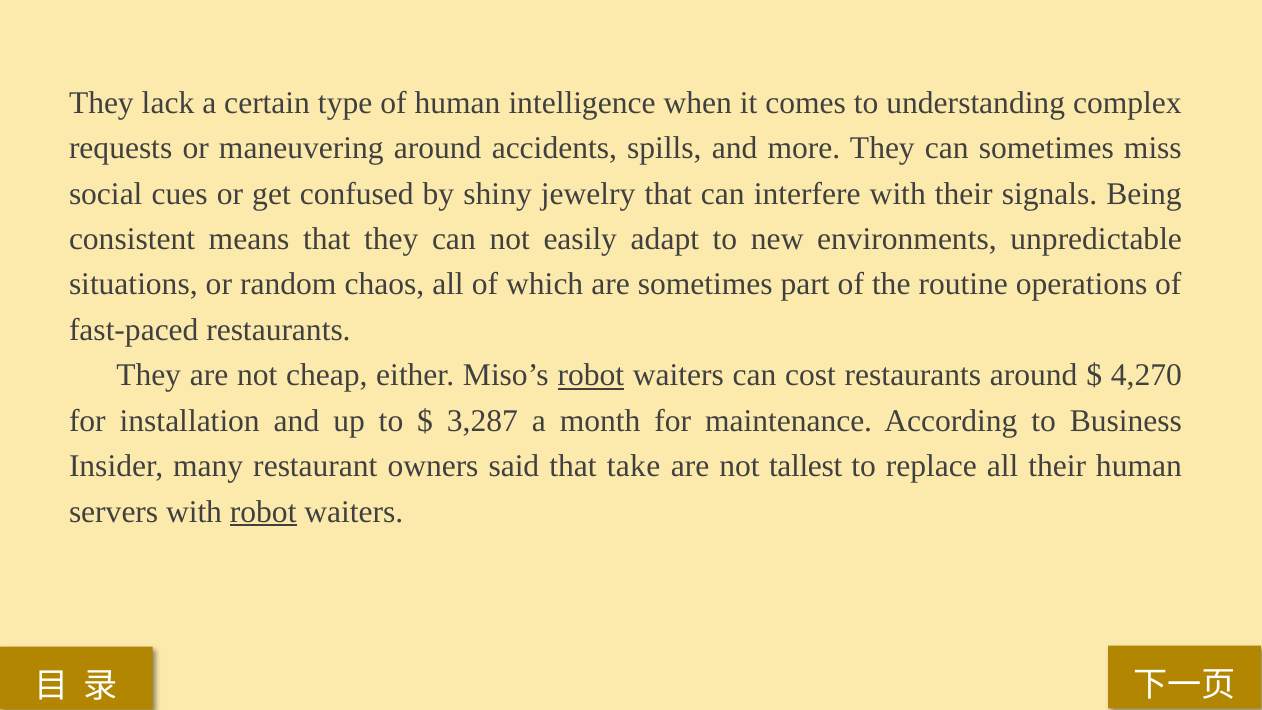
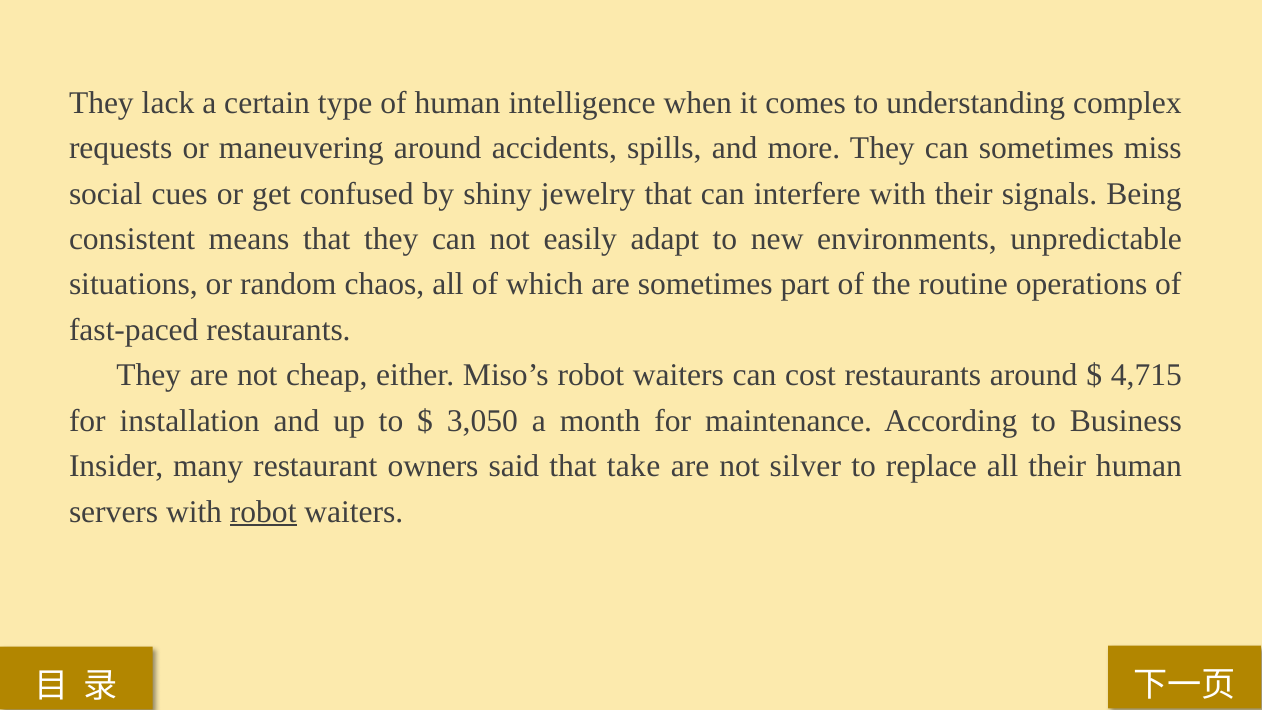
robot at (591, 375) underline: present -> none
4,270: 4,270 -> 4,715
3,287: 3,287 -> 3,050
tallest: tallest -> silver
